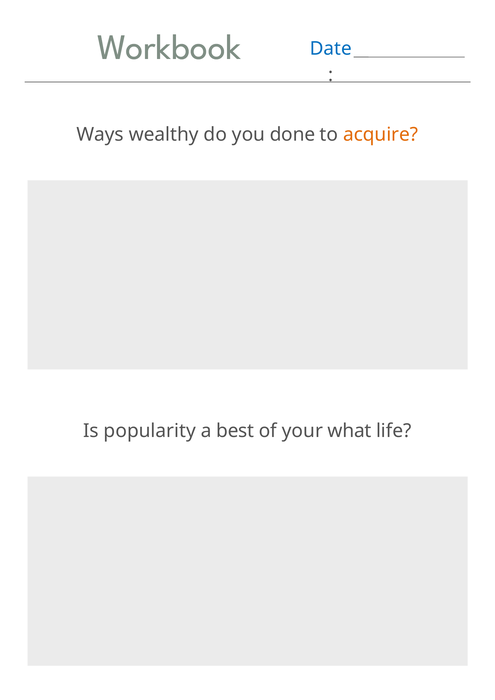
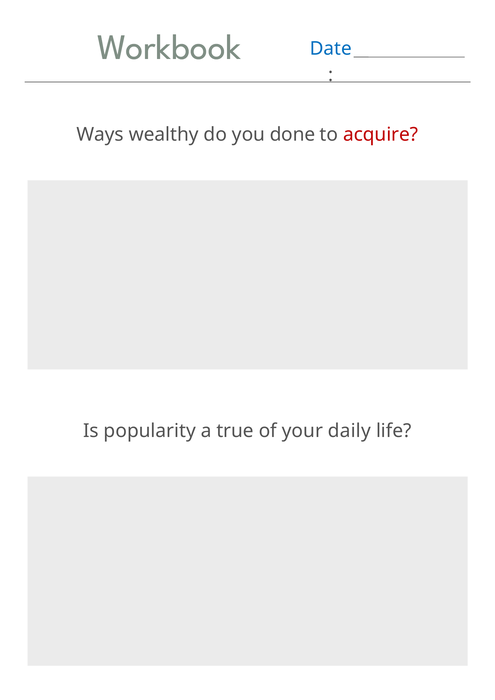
acquire colour: orange -> red
best: best -> true
what: what -> daily
